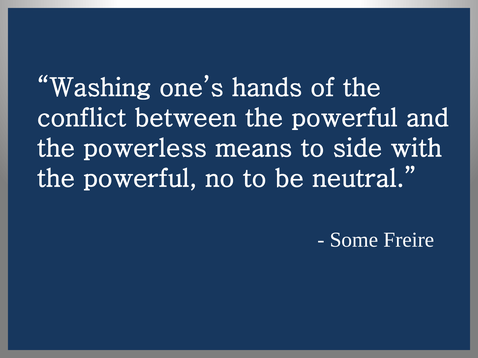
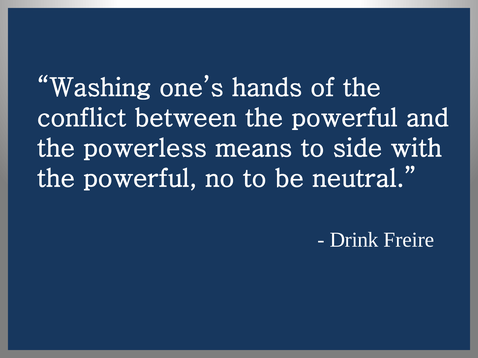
Some: Some -> Drink
